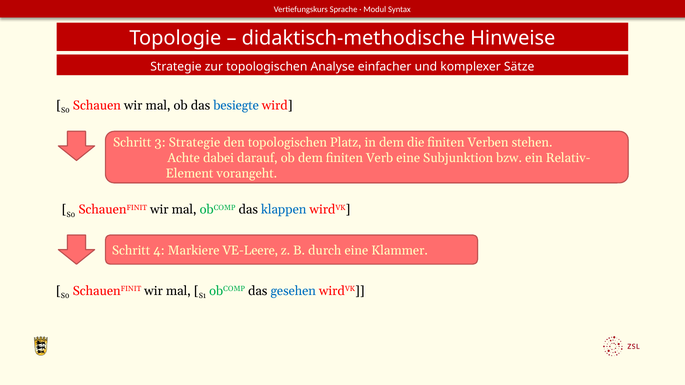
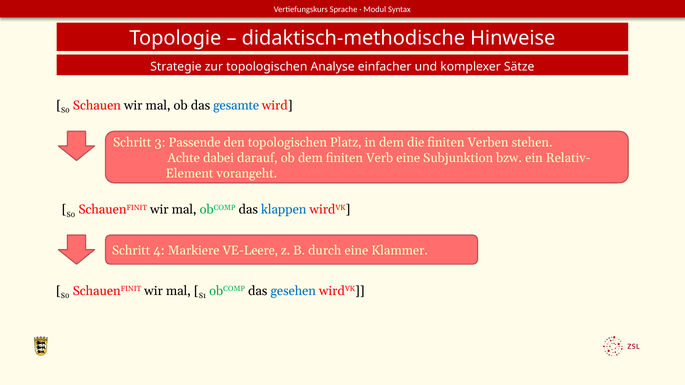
besiegte: besiegte -> gesamte
3 Strategie: Strategie -> Passende
